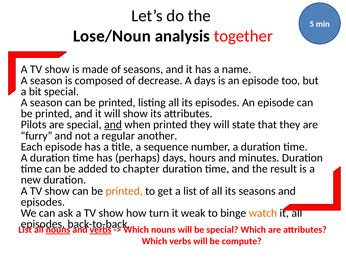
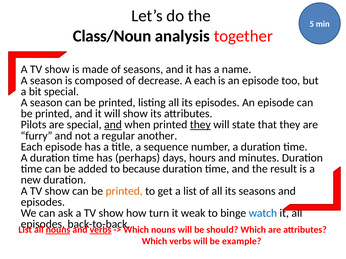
Lose/Noun: Lose/Noun -> Class/Noun
A days: days -> each
they at (200, 125) underline: none -> present
chapter: chapter -> because
watch colour: orange -> blue
be special: special -> should
compute: compute -> example
